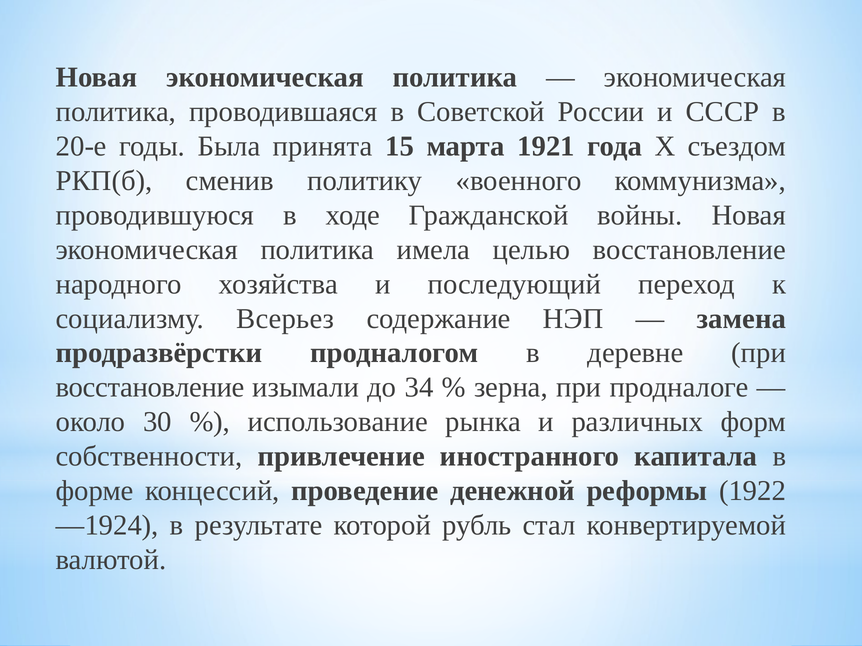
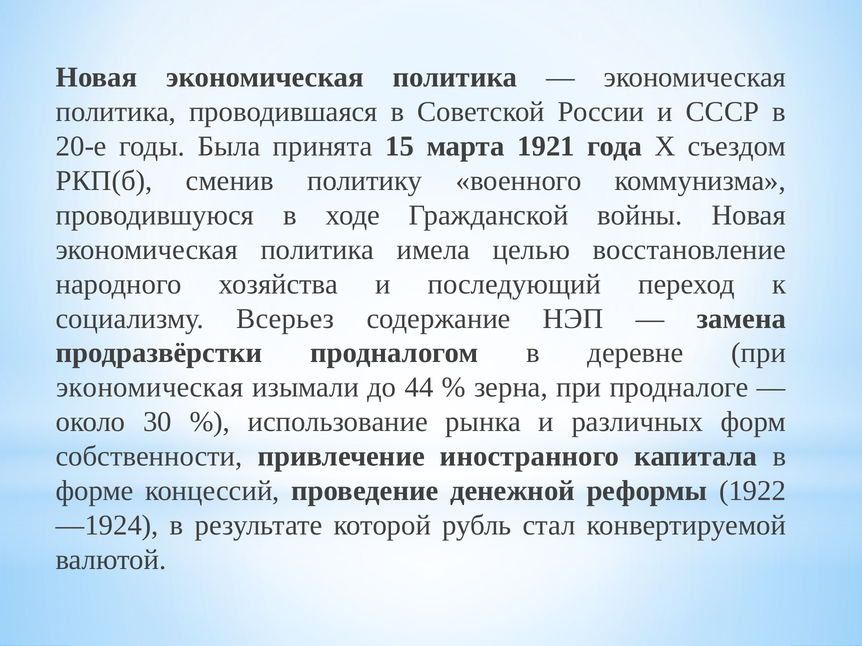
восстановление at (150, 388): восстановление -> экономическая
34: 34 -> 44
